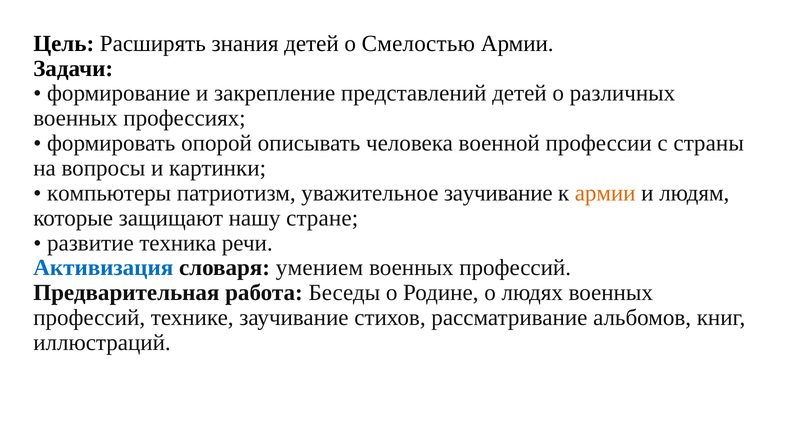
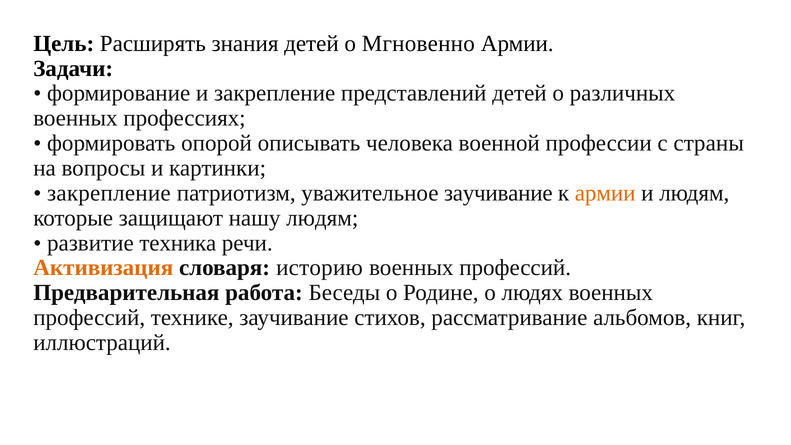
Смелостью: Смелостью -> Мгновенно
компьютеры at (109, 193): компьютеры -> закрепление
нашу стране: стране -> людям
Активизация colour: blue -> orange
умением: умением -> историю
